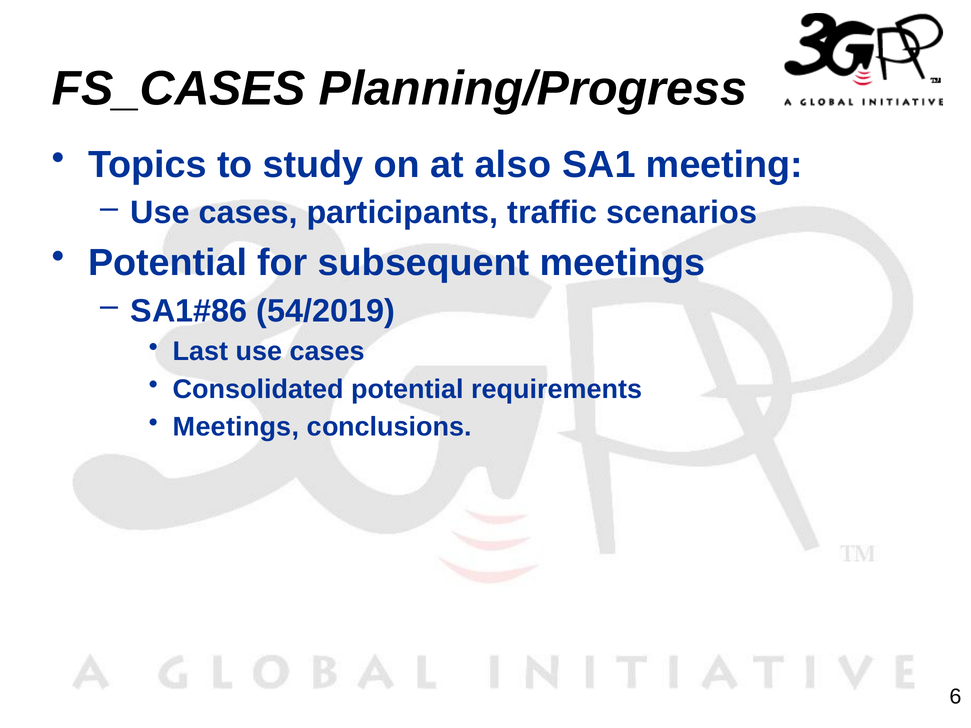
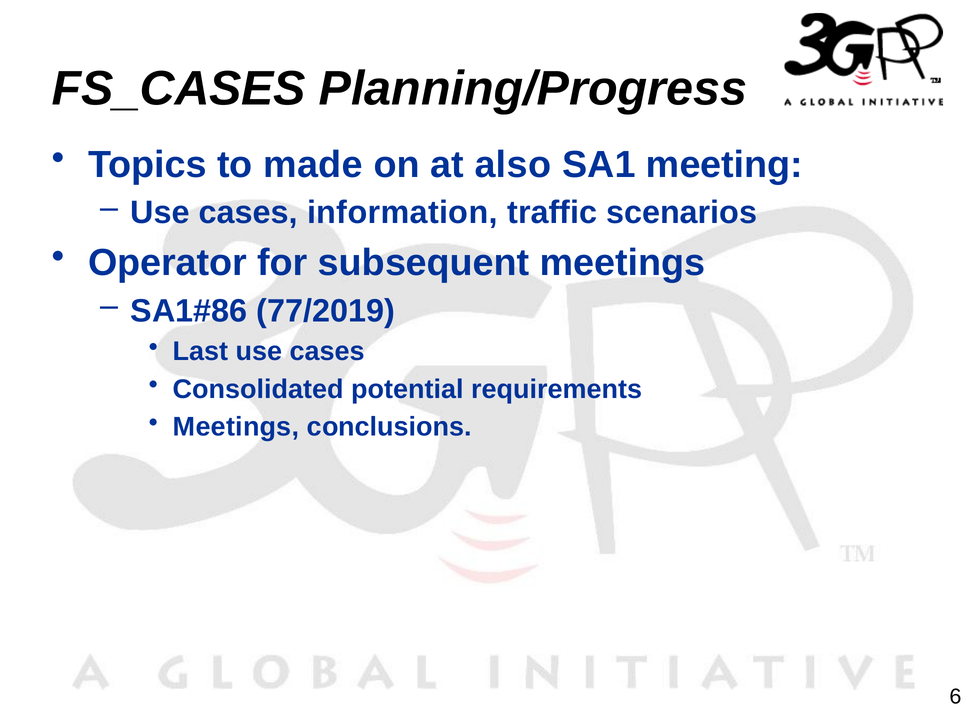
study: study -> made
participants: participants -> information
Potential at (168, 263): Potential -> Operator
54/2019: 54/2019 -> 77/2019
